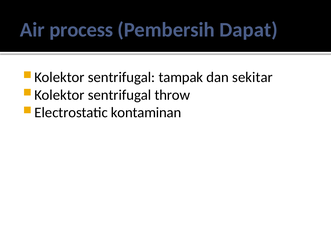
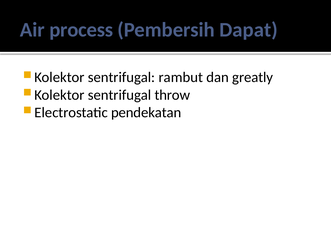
tampak: tampak -> rambut
sekitar: sekitar -> greatly
kontaminan: kontaminan -> pendekatan
